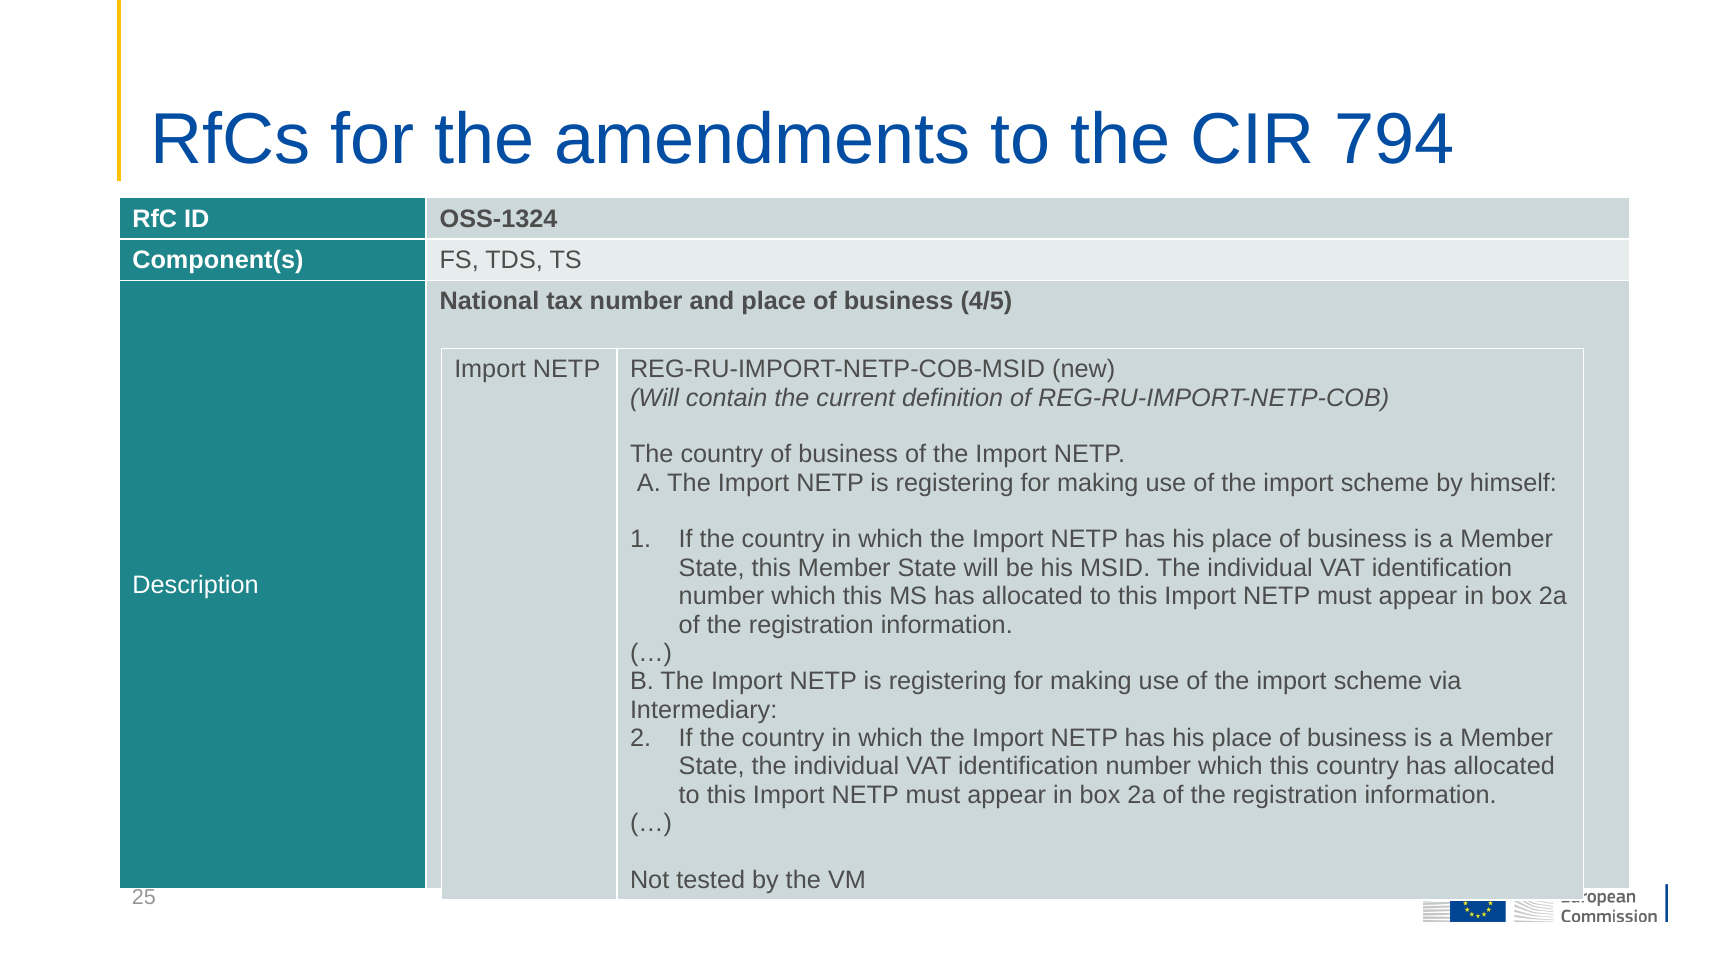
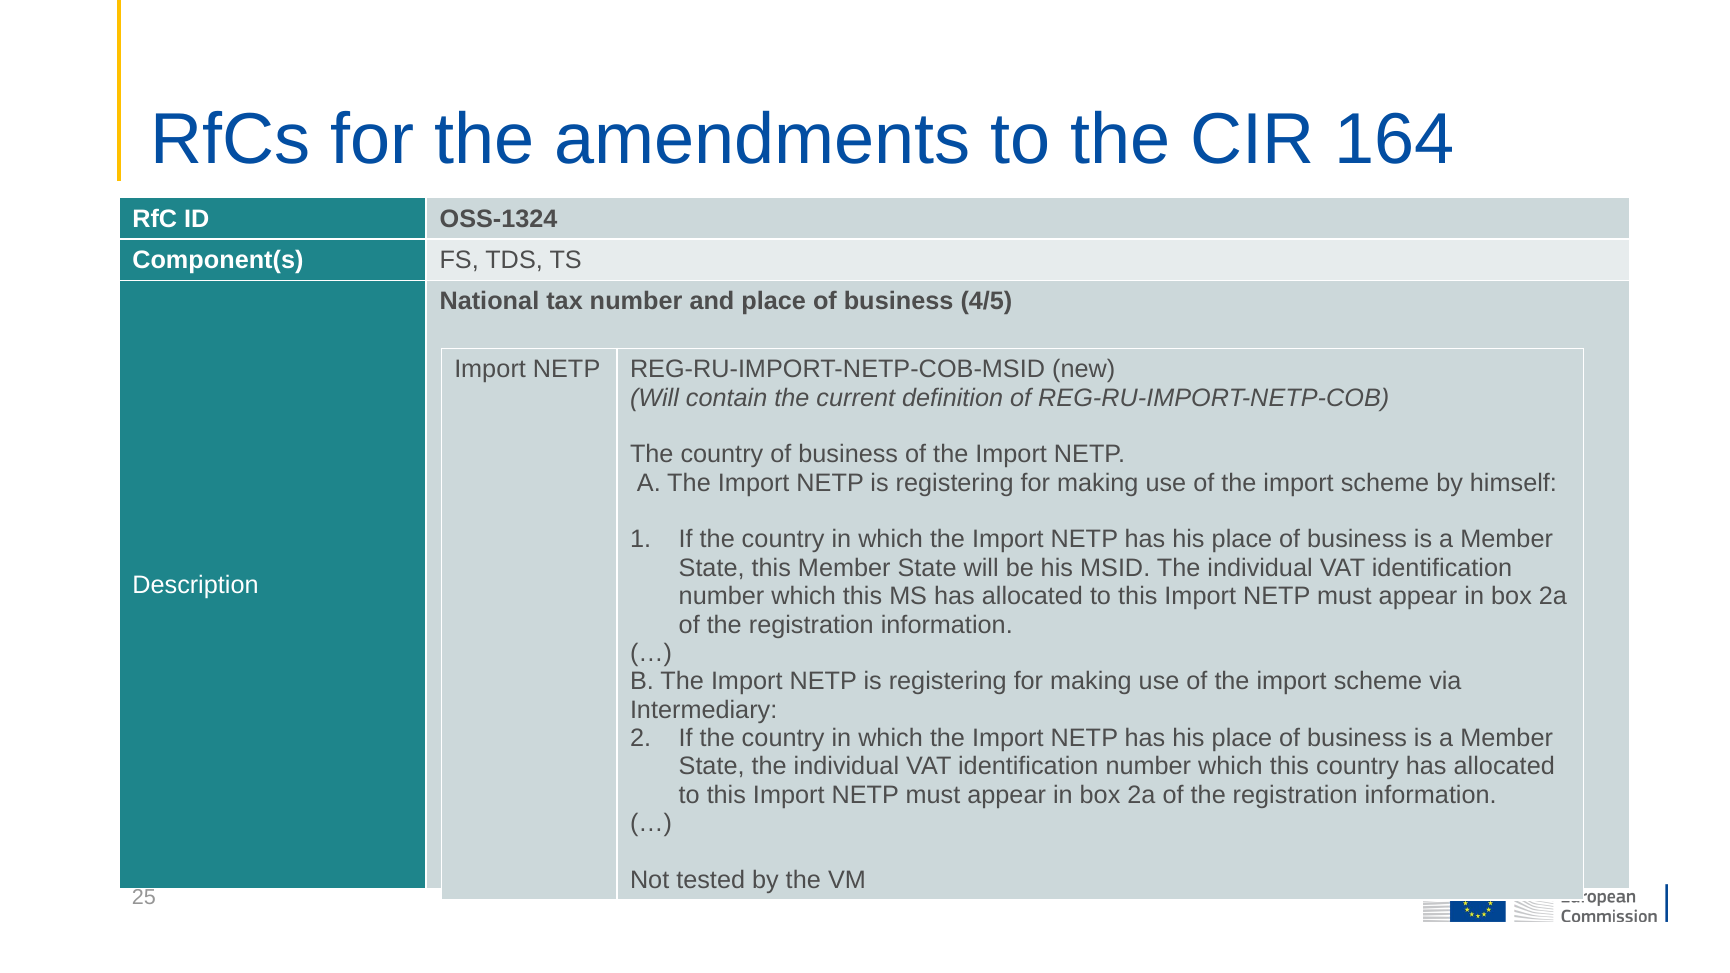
794: 794 -> 164
